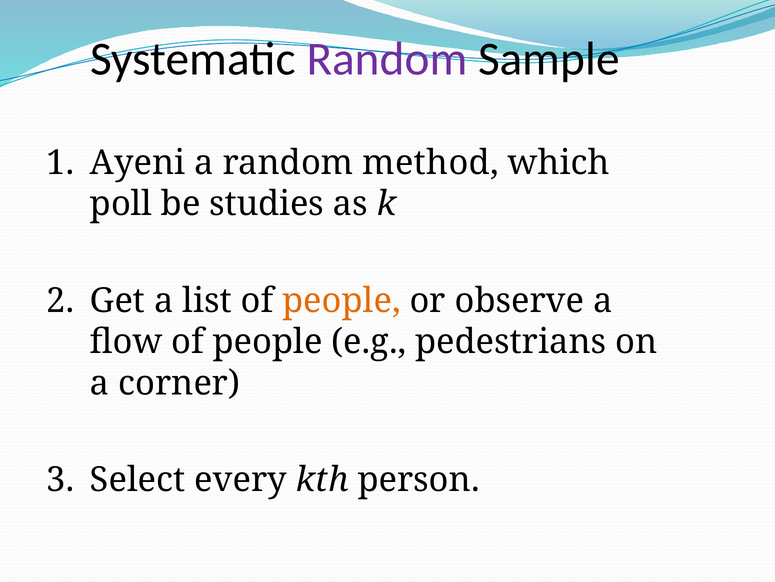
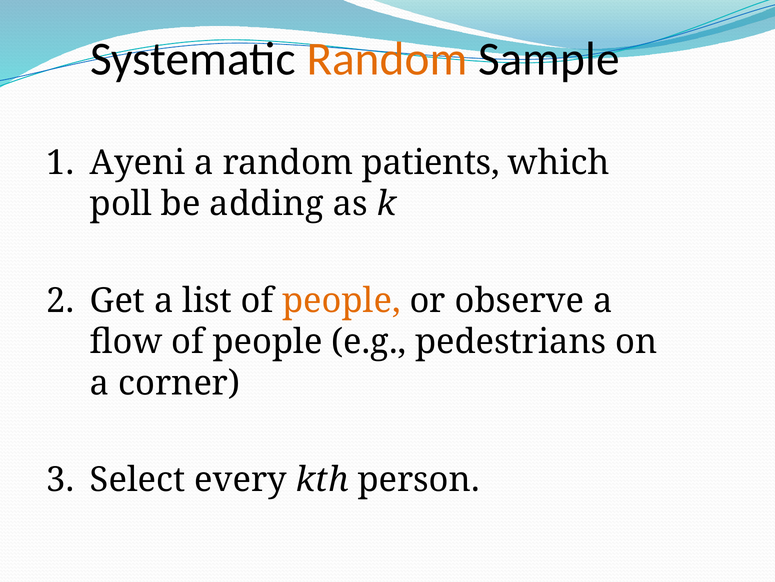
Random at (387, 59) colour: purple -> orange
method: method -> patients
studies: studies -> adding
